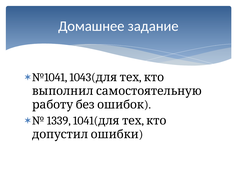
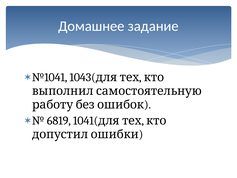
1339: 1339 -> 6819
